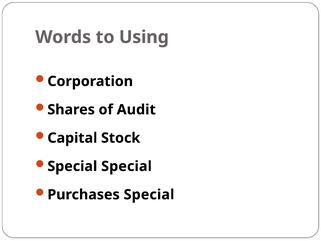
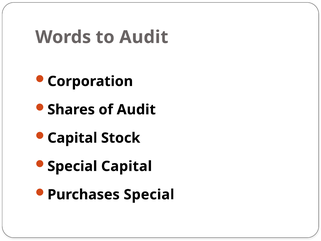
to Using: Using -> Audit
Special Special: Special -> Capital
